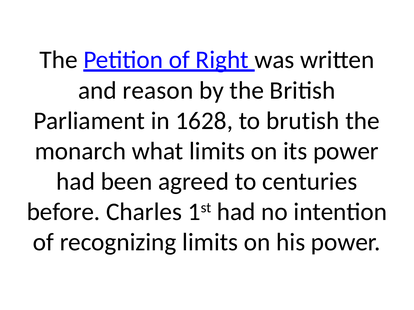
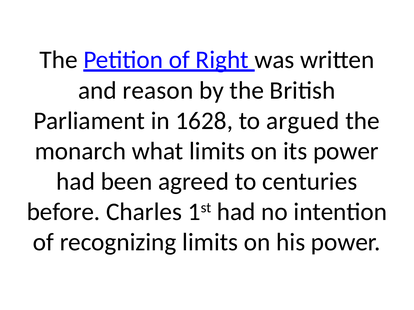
brutish: brutish -> argued
